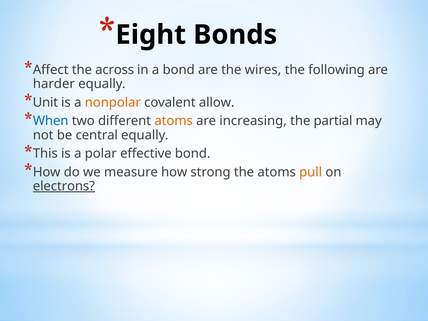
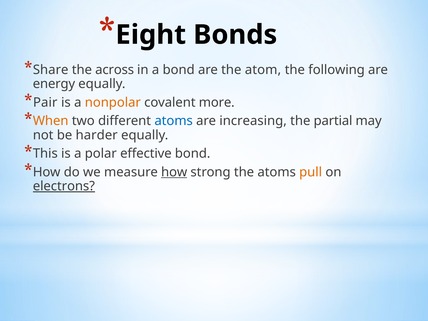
Affect: Affect -> Share
wires: wires -> atom
harder: harder -> energy
Unit: Unit -> Pair
allow: allow -> more
When colour: blue -> orange
atoms at (174, 121) colour: orange -> blue
central: central -> harder
how at (174, 172) underline: none -> present
